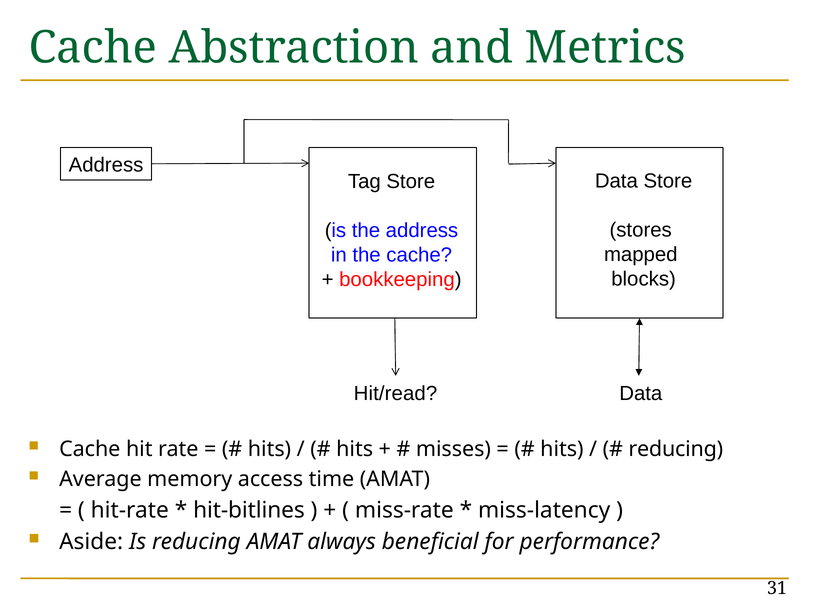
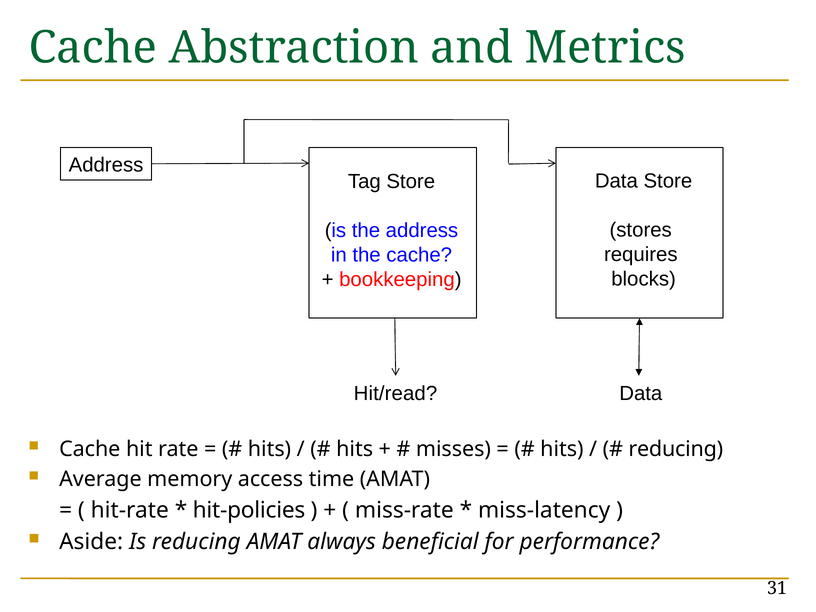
mapped: mapped -> requires
hit-bitlines: hit-bitlines -> hit-policies
